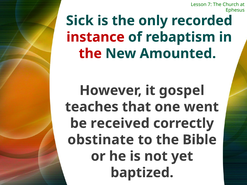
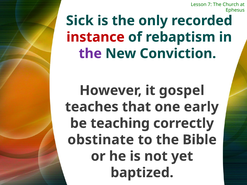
the at (90, 54) colour: red -> purple
Amounted: Amounted -> Conviction
went: went -> early
received: received -> teaching
